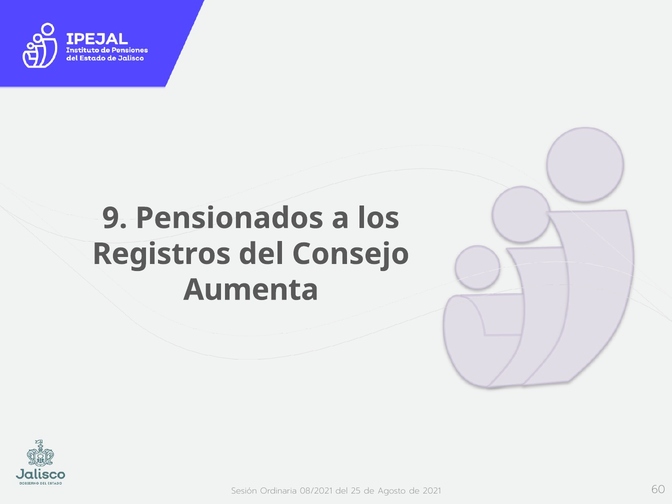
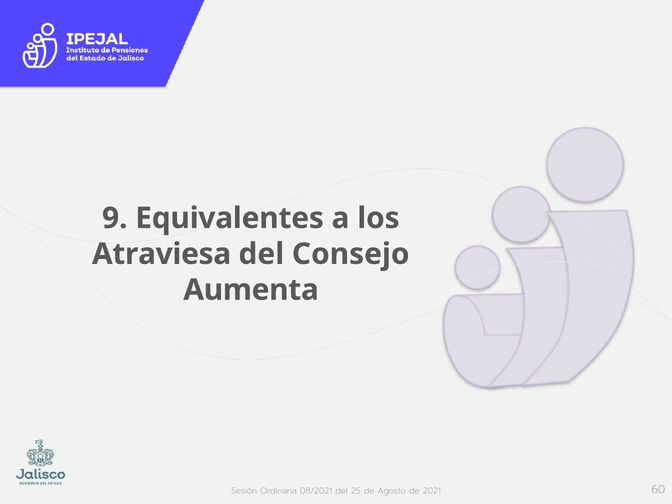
Pensionados: Pensionados -> Equivalentes
Registros: Registros -> Atraviesa
